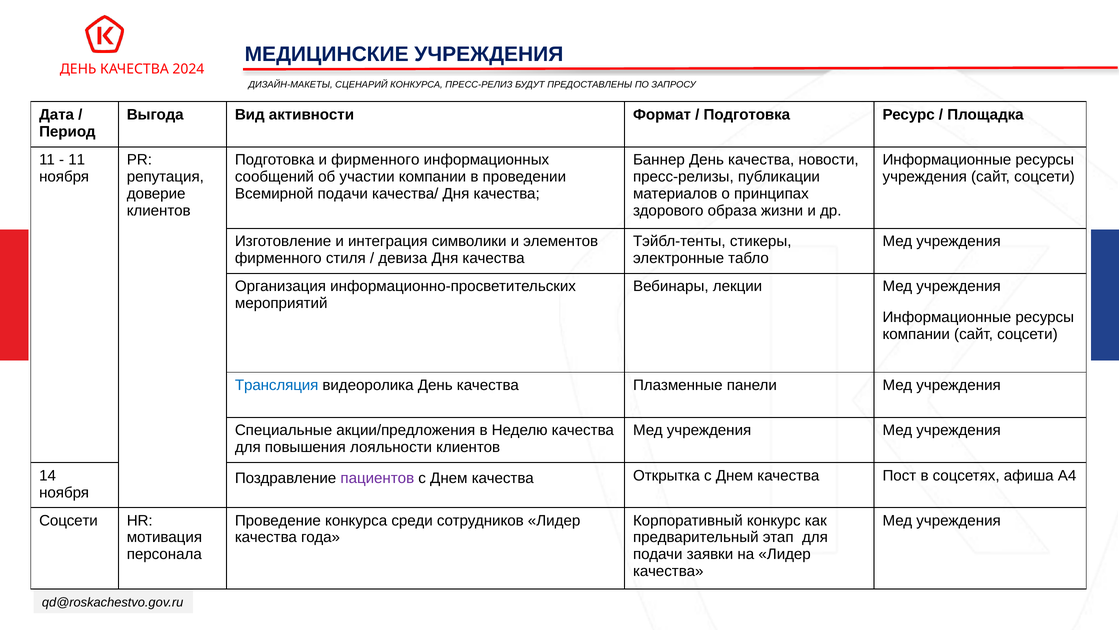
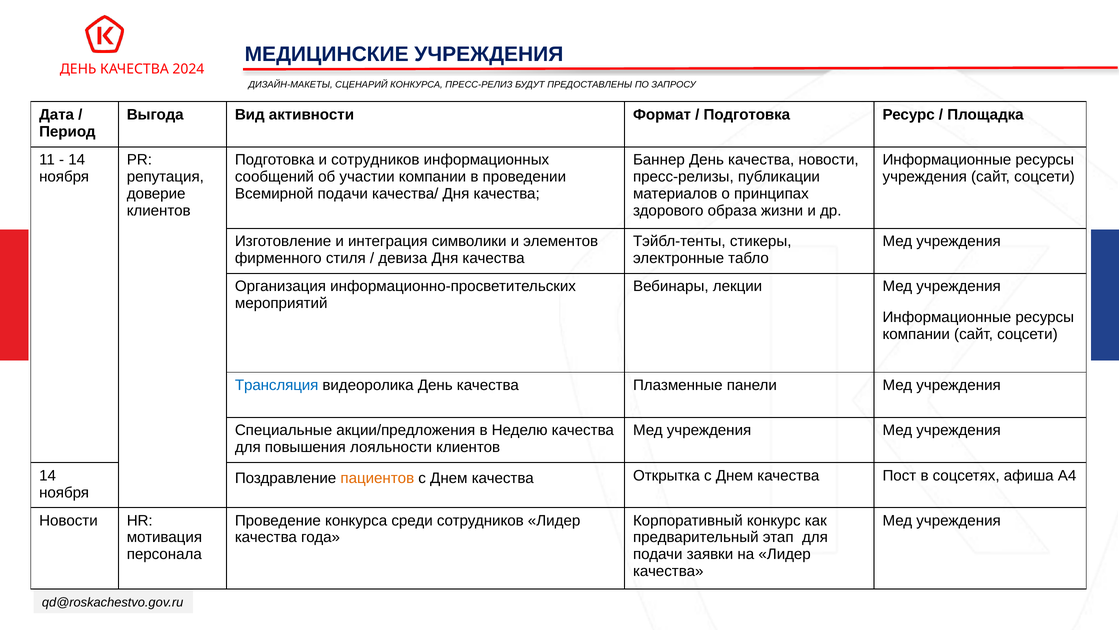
11 at (77, 160): 11 -> 14
и фирменного: фирменного -> сотрудников
пациентов colour: purple -> orange
Соцсети at (68, 520): Соцсети -> Новости
